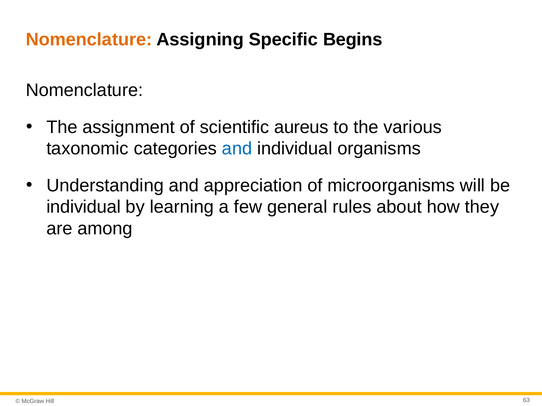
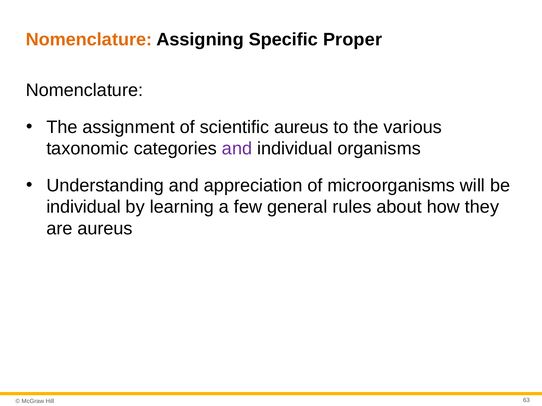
Begins: Begins -> Proper
and at (237, 149) colour: blue -> purple
are among: among -> aureus
